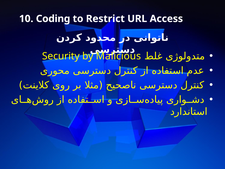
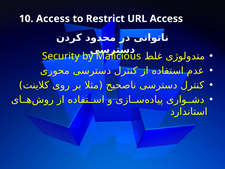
10 Coding: Coding -> Access
